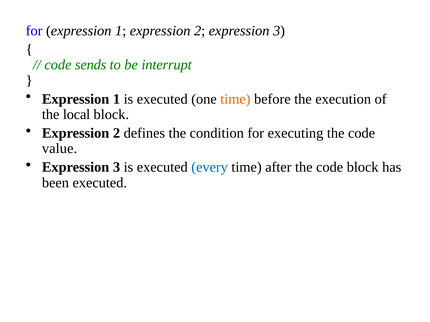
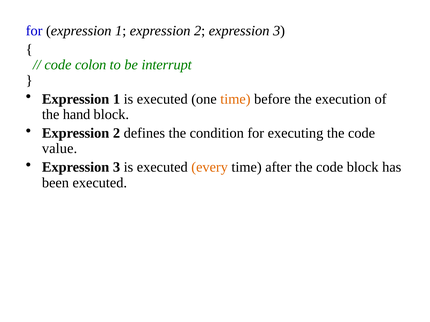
sends: sends -> colon
local: local -> hand
every colour: blue -> orange
